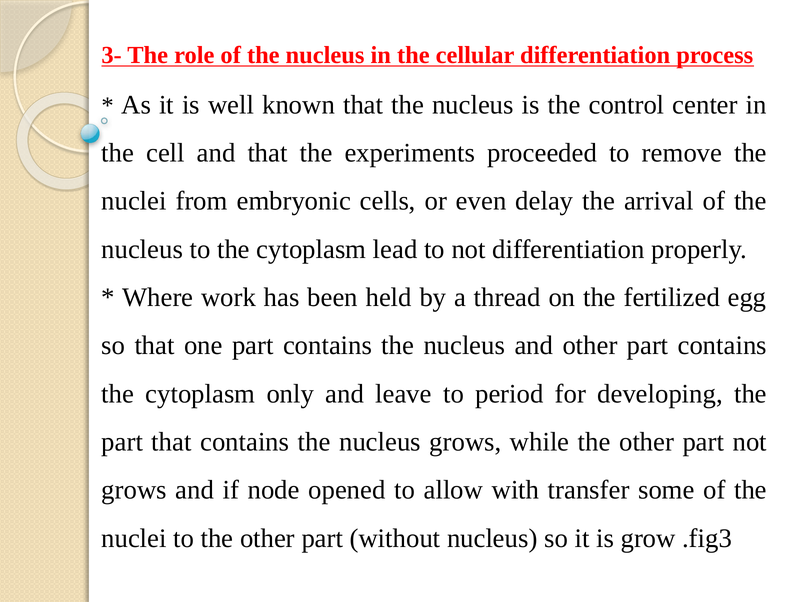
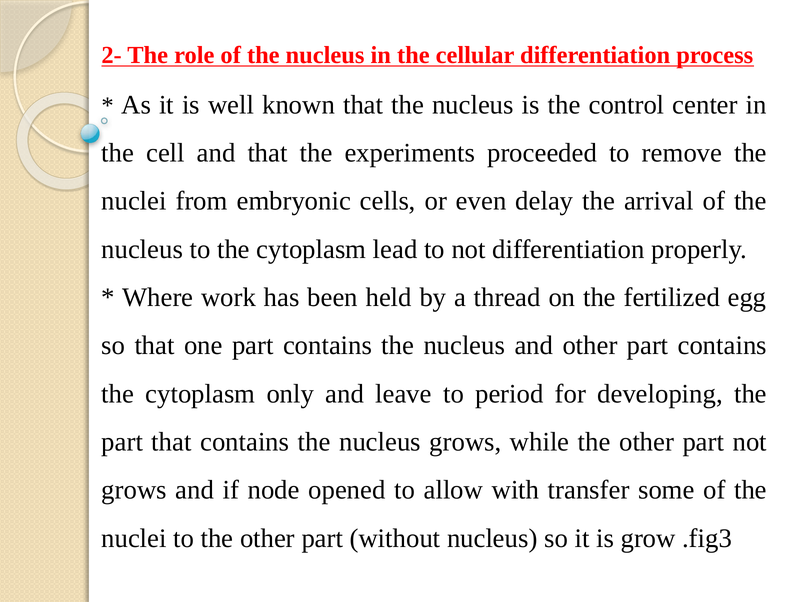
3-: 3- -> 2-
